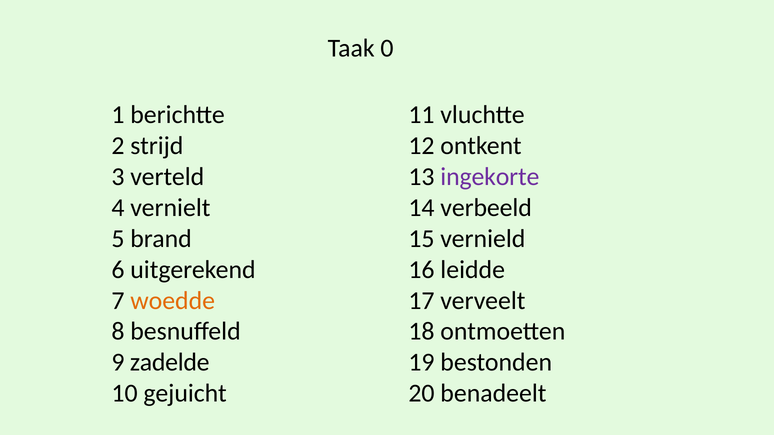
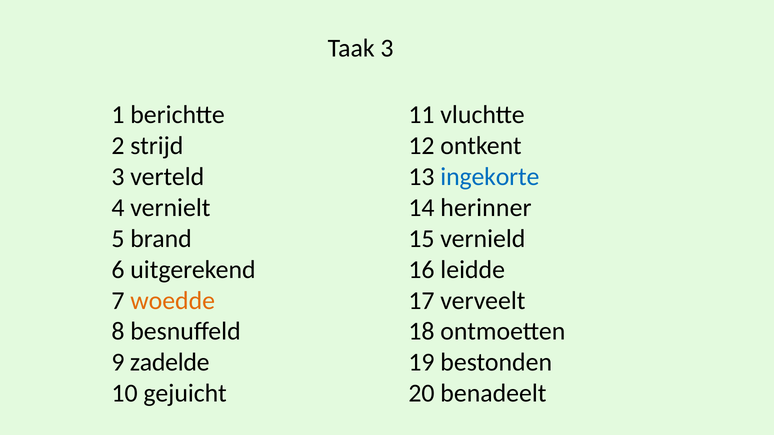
Taak 0: 0 -> 3
ingekorte colour: purple -> blue
verbeeld: verbeeld -> herinner
